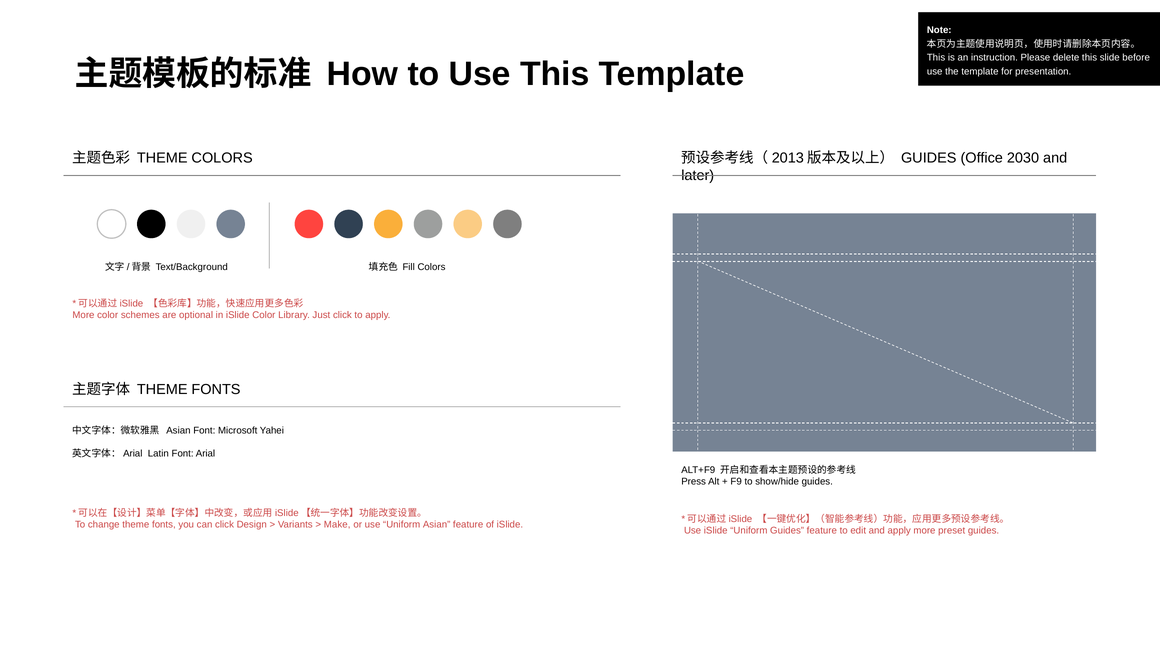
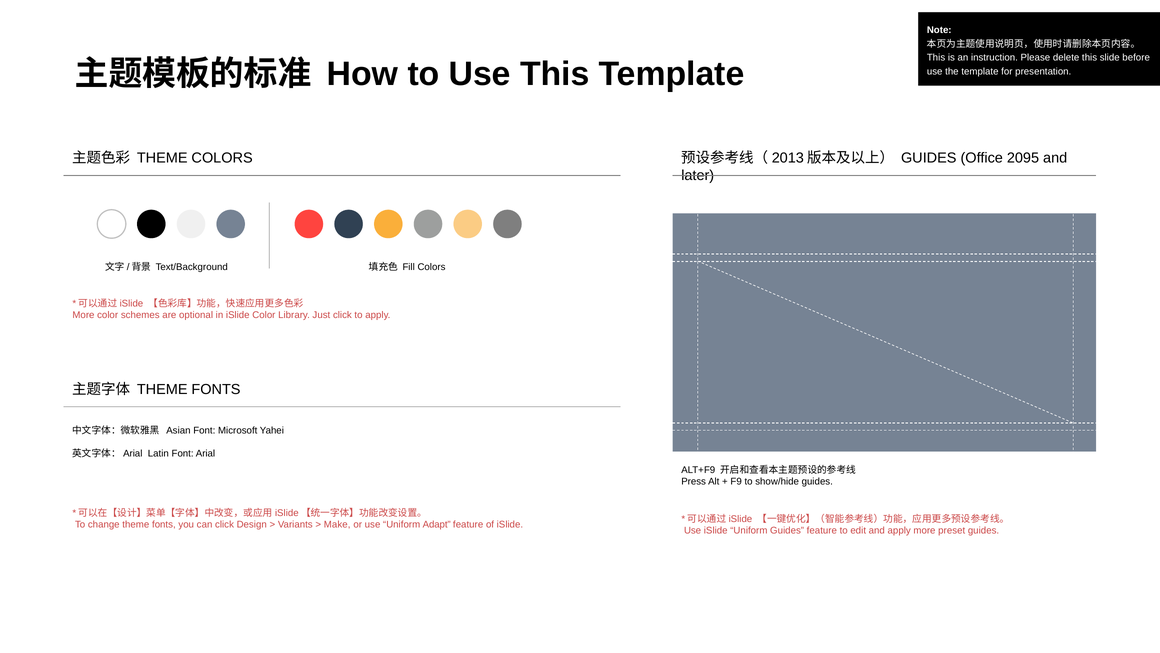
2030: 2030 -> 2095
Uniform Asian: Asian -> Adapt
